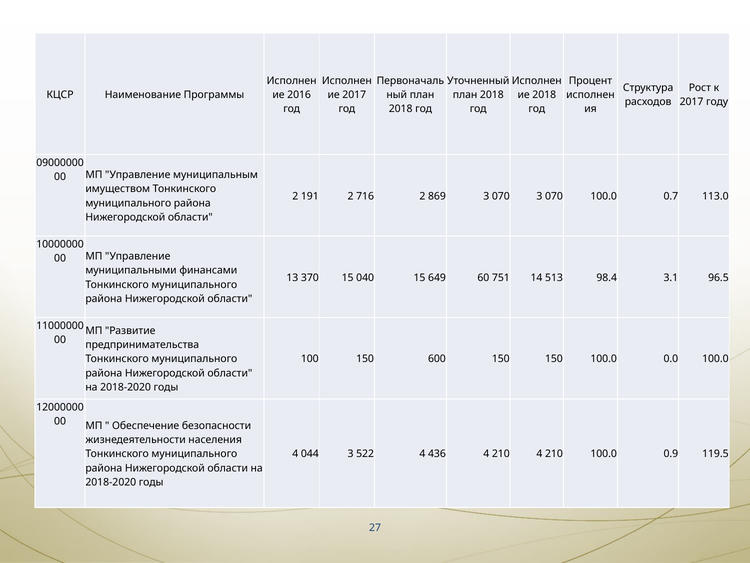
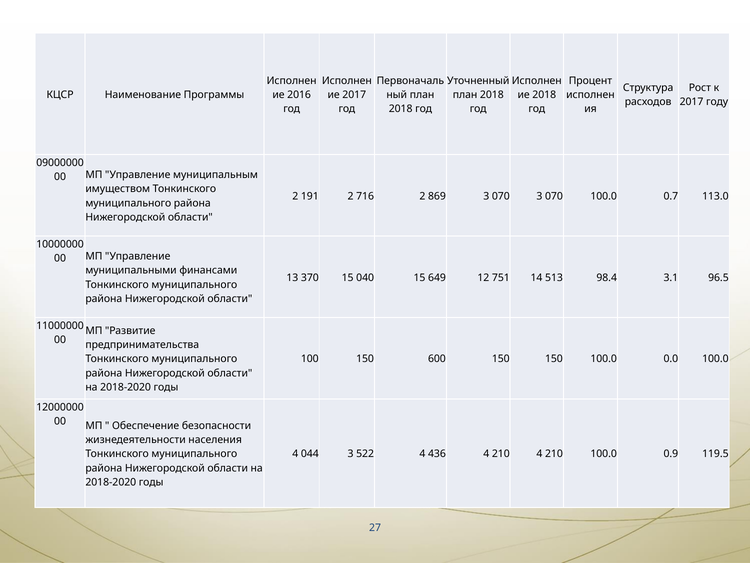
60: 60 -> 12
